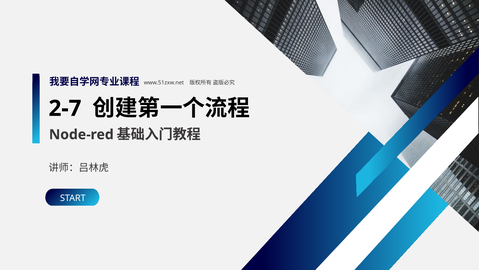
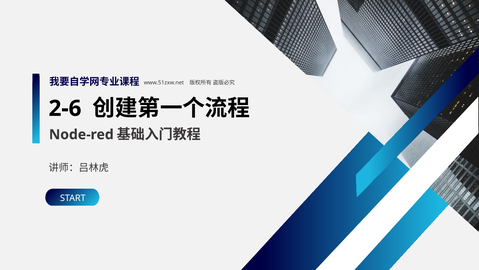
2-7: 2-7 -> 2-6
